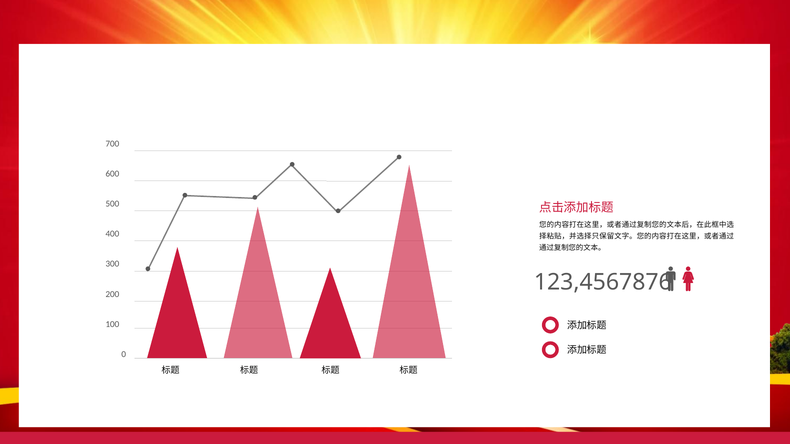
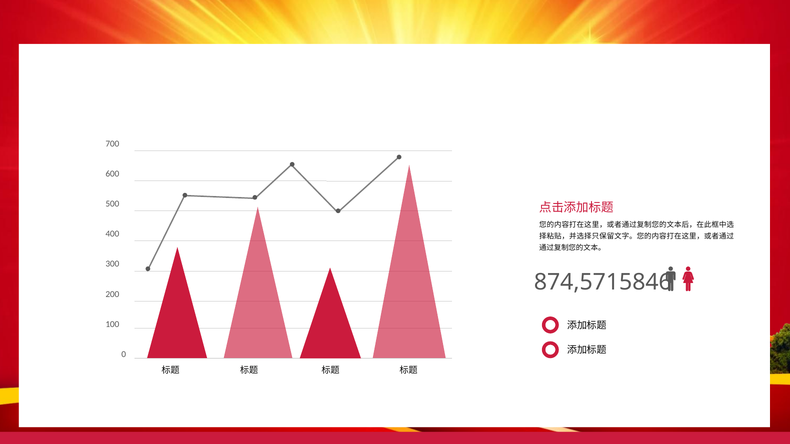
123,4567876: 123,4567876 -> 874,5715846
